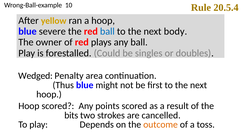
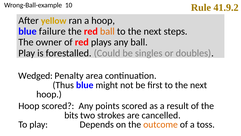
20.5.4: 20.5.4 -> 41.9.2
severe: severe -> failure
ball at (107, 31) colour: blue -> orange
body: body -> steps
